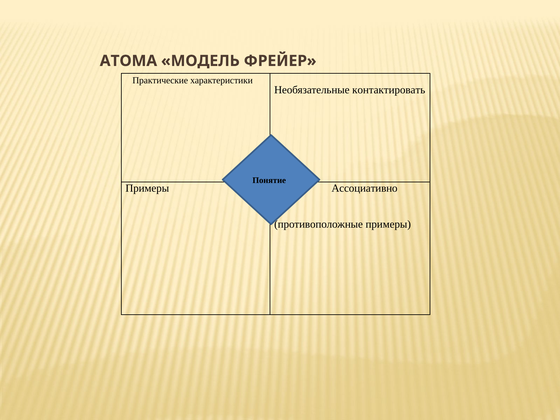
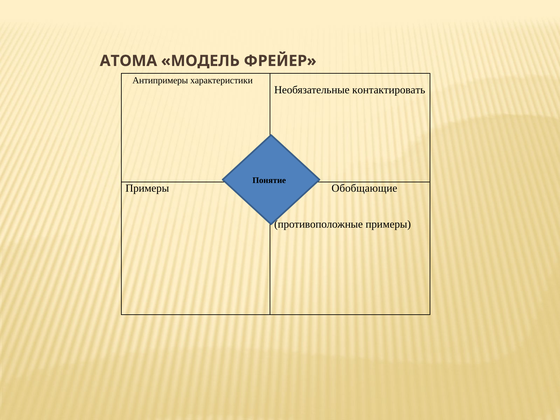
Практические: Практические -> Антипримеры
Ассоциативно: Ассоциативно -> Обобщающие
